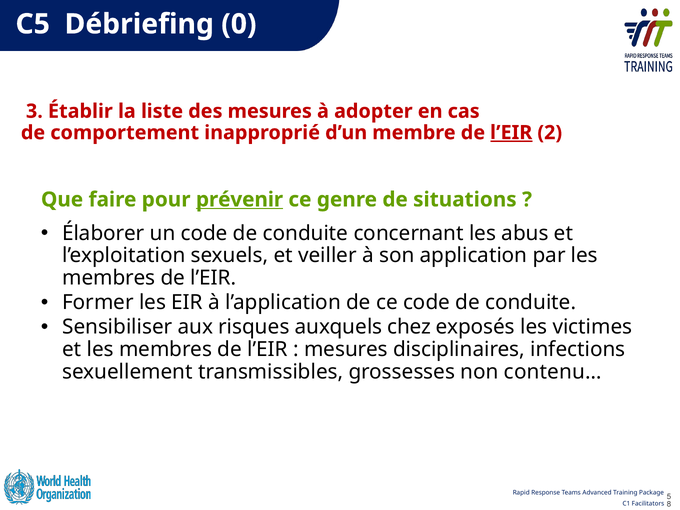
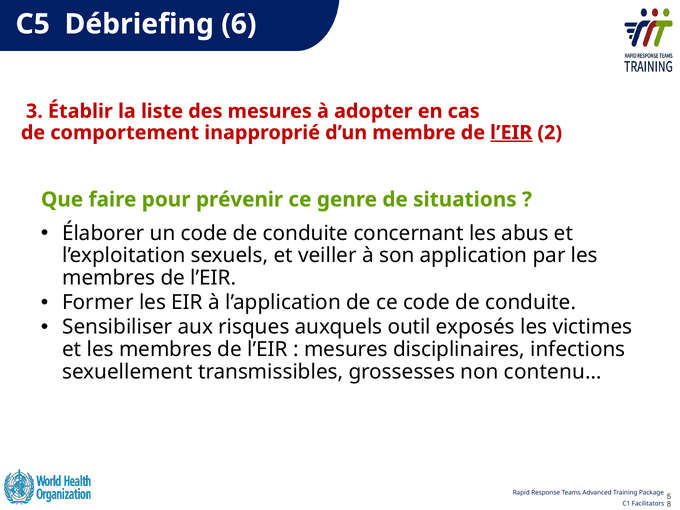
0: 0 -> 6
prévenir underline: present -> none
chez: chez -> outil
